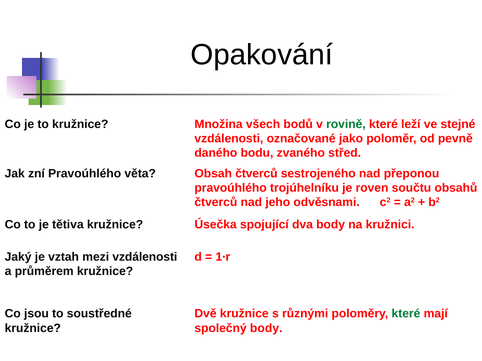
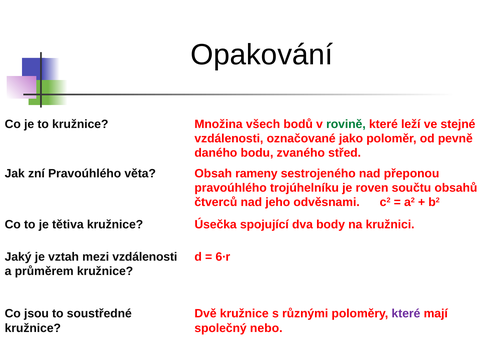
Obsah čtverců: čtverců -> rameny
1∙r: 1∙r -> 6∙r
které at (406, 314) colour: green -> purple
společný body: body -> nebo
